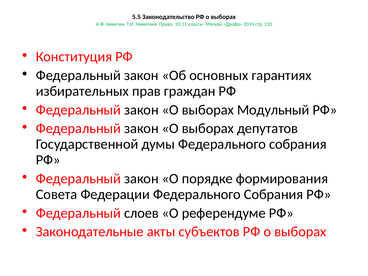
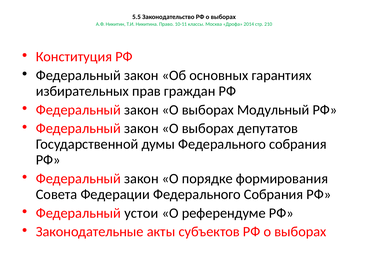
слоев: слоев -> устои
